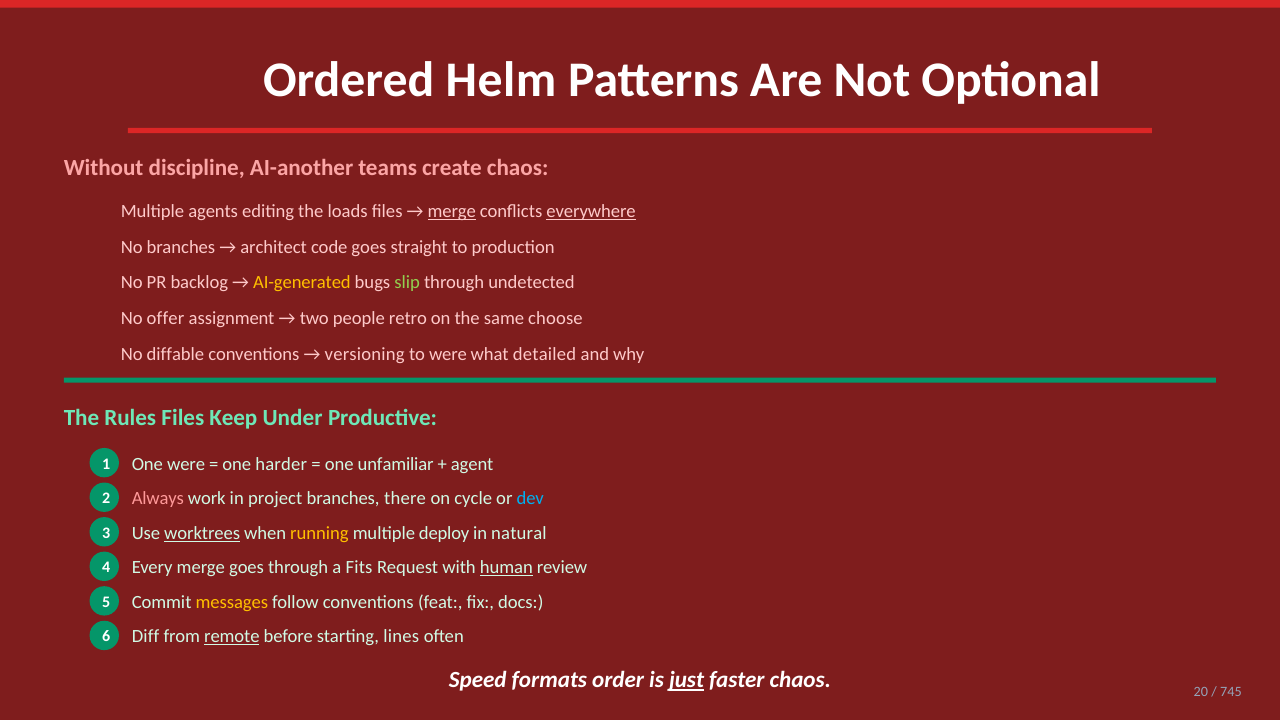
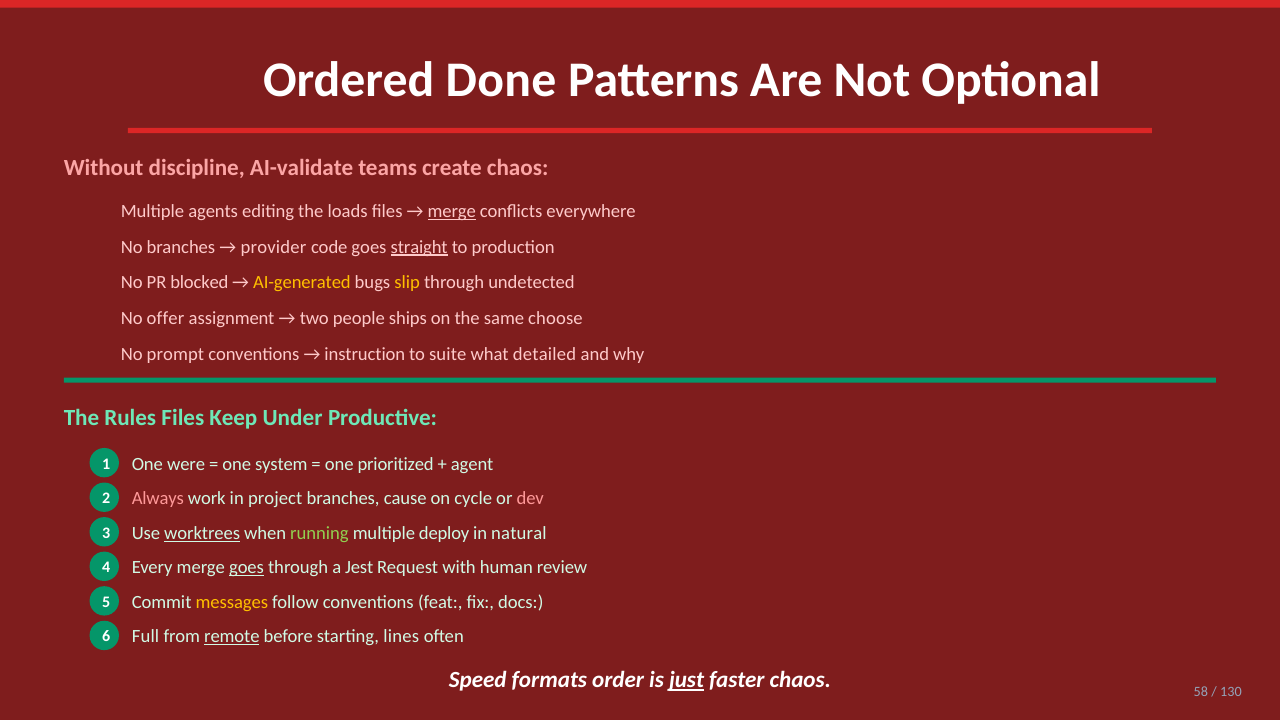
Helm: Helm -> Done
AI-another: AI-another -> AI-validate
everywhere underline: present -> none
architect: architect -> provider
straight underline: none -> present
backlog: backlog -> blocked
slip colour: light green -> yellow
retro: retro -> ships
diffable: diffable -> prompt
versioning: versioning -> instruction
to were: were -> suite
harder: harder -> system
unfamiliar: unfamiliar -> prioritized
there: there -> cause
dev colour: light blue -> pink
running colour: yellow -> light green
goes at (247, 568) underline: none -> present
Fits: Fits -> Jest
human underline: present -> none
Diff: Diff -> Full
20: 20 -> 58
745: 745 -> 130
